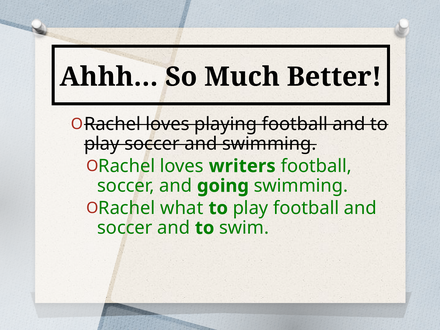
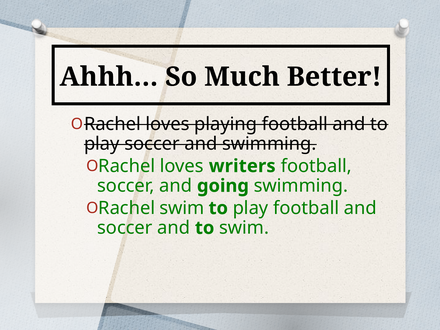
what at (182, 208): what -> swim
